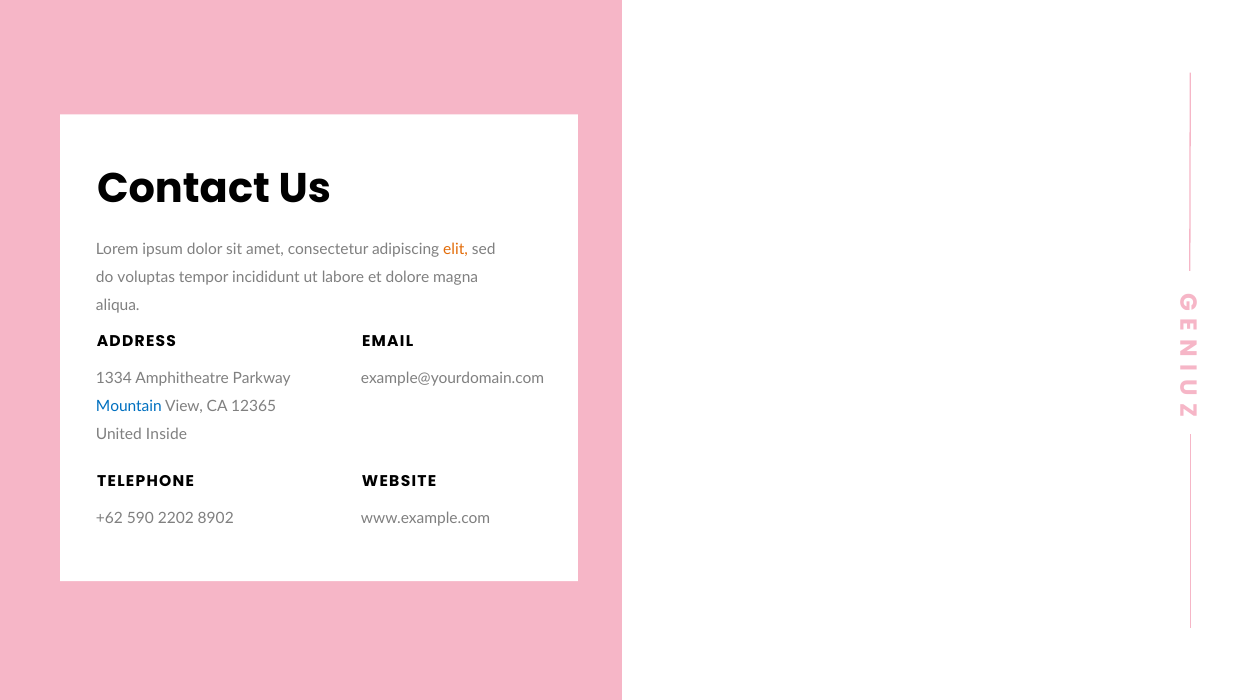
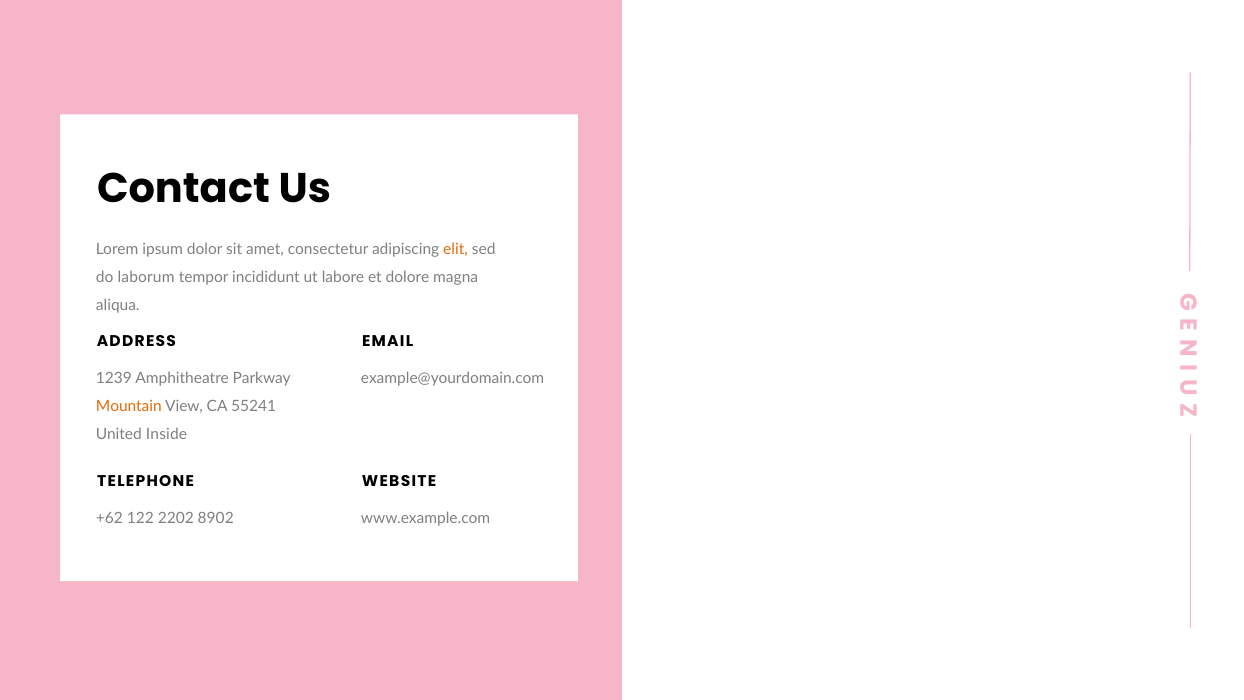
voluptas: voluptas -> laborum
1334: 1334 -> 1239
Mountain colour: blue -> orange
12365: 12365 -> 55241
590: 590 -> 122
